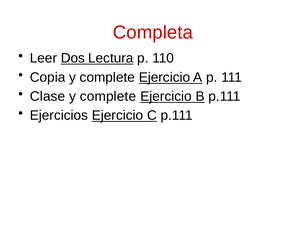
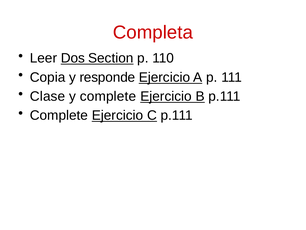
Lectura: Lectura -> Section
Copia y complete: complete -> responde
Ejercicios at (59, 115): Ejercicios -> Complete
